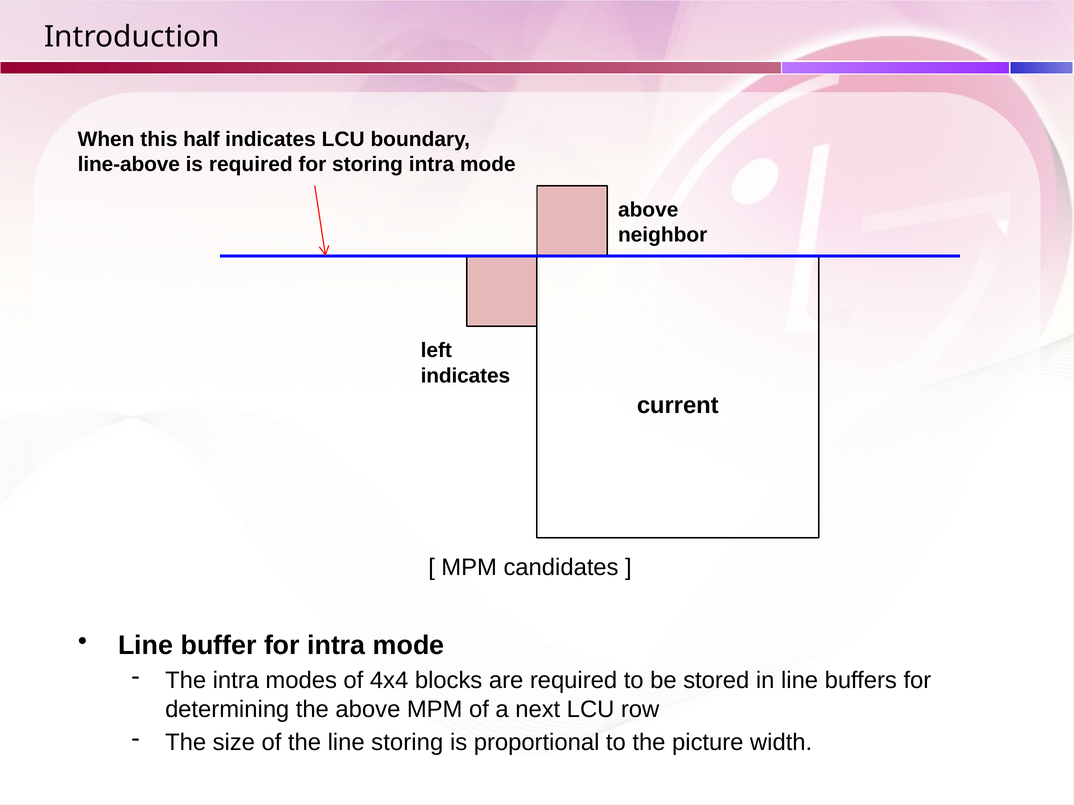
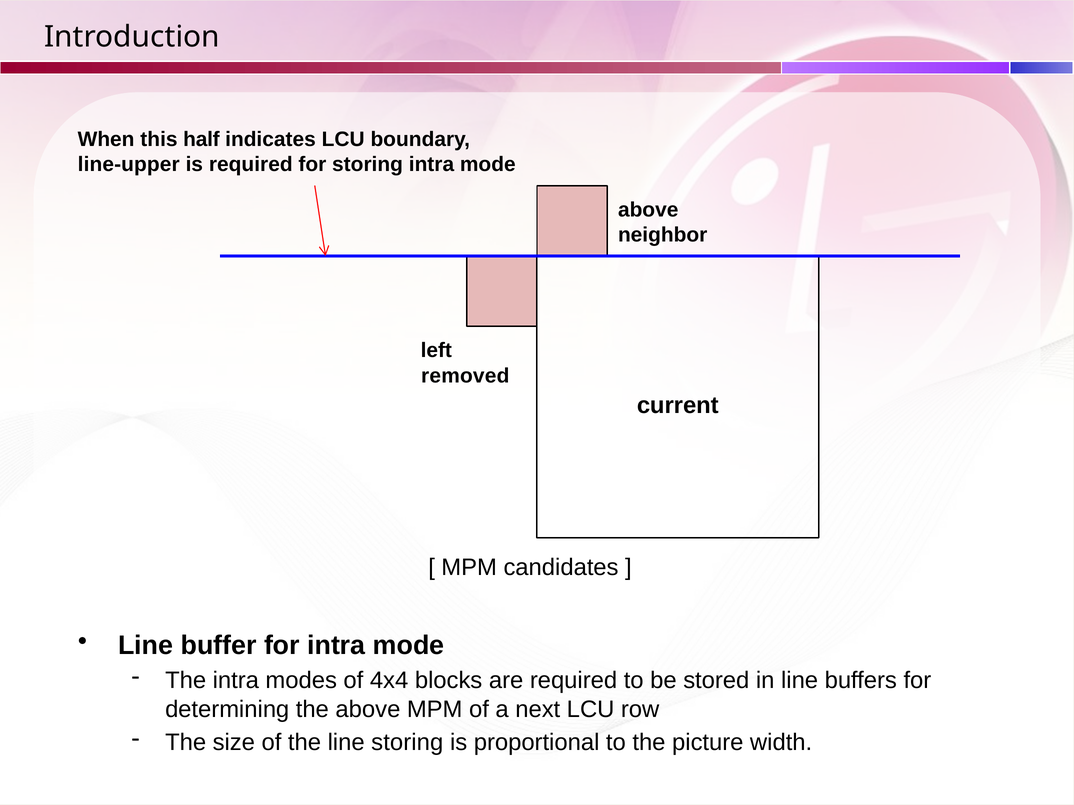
line-above: line-above -> line-upper
indicates at (465, 376): indicates -> removed
